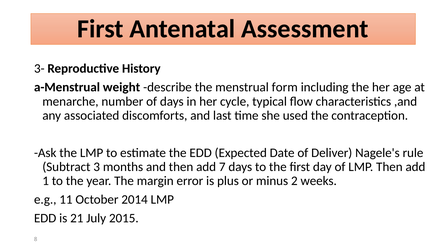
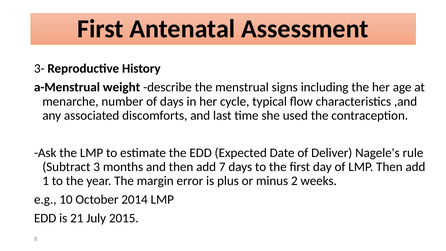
form: form -> signs
11: 11 -> 10
